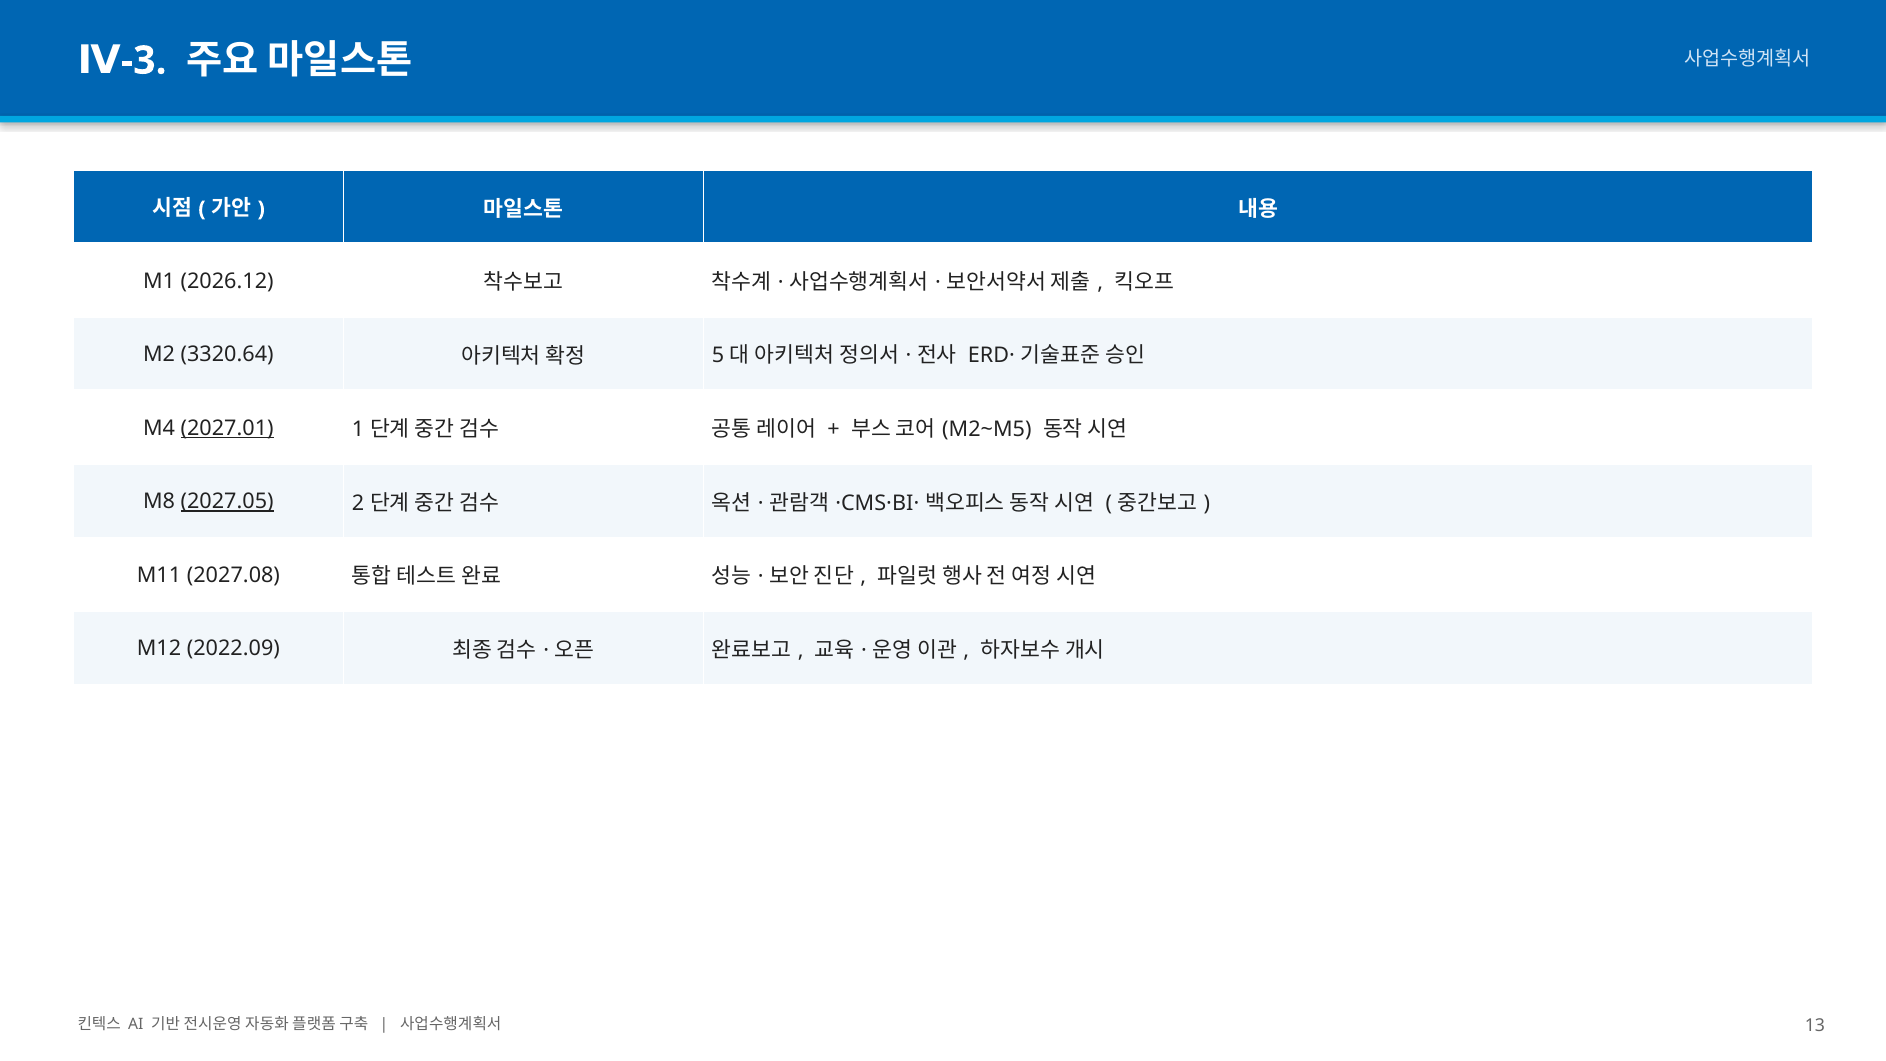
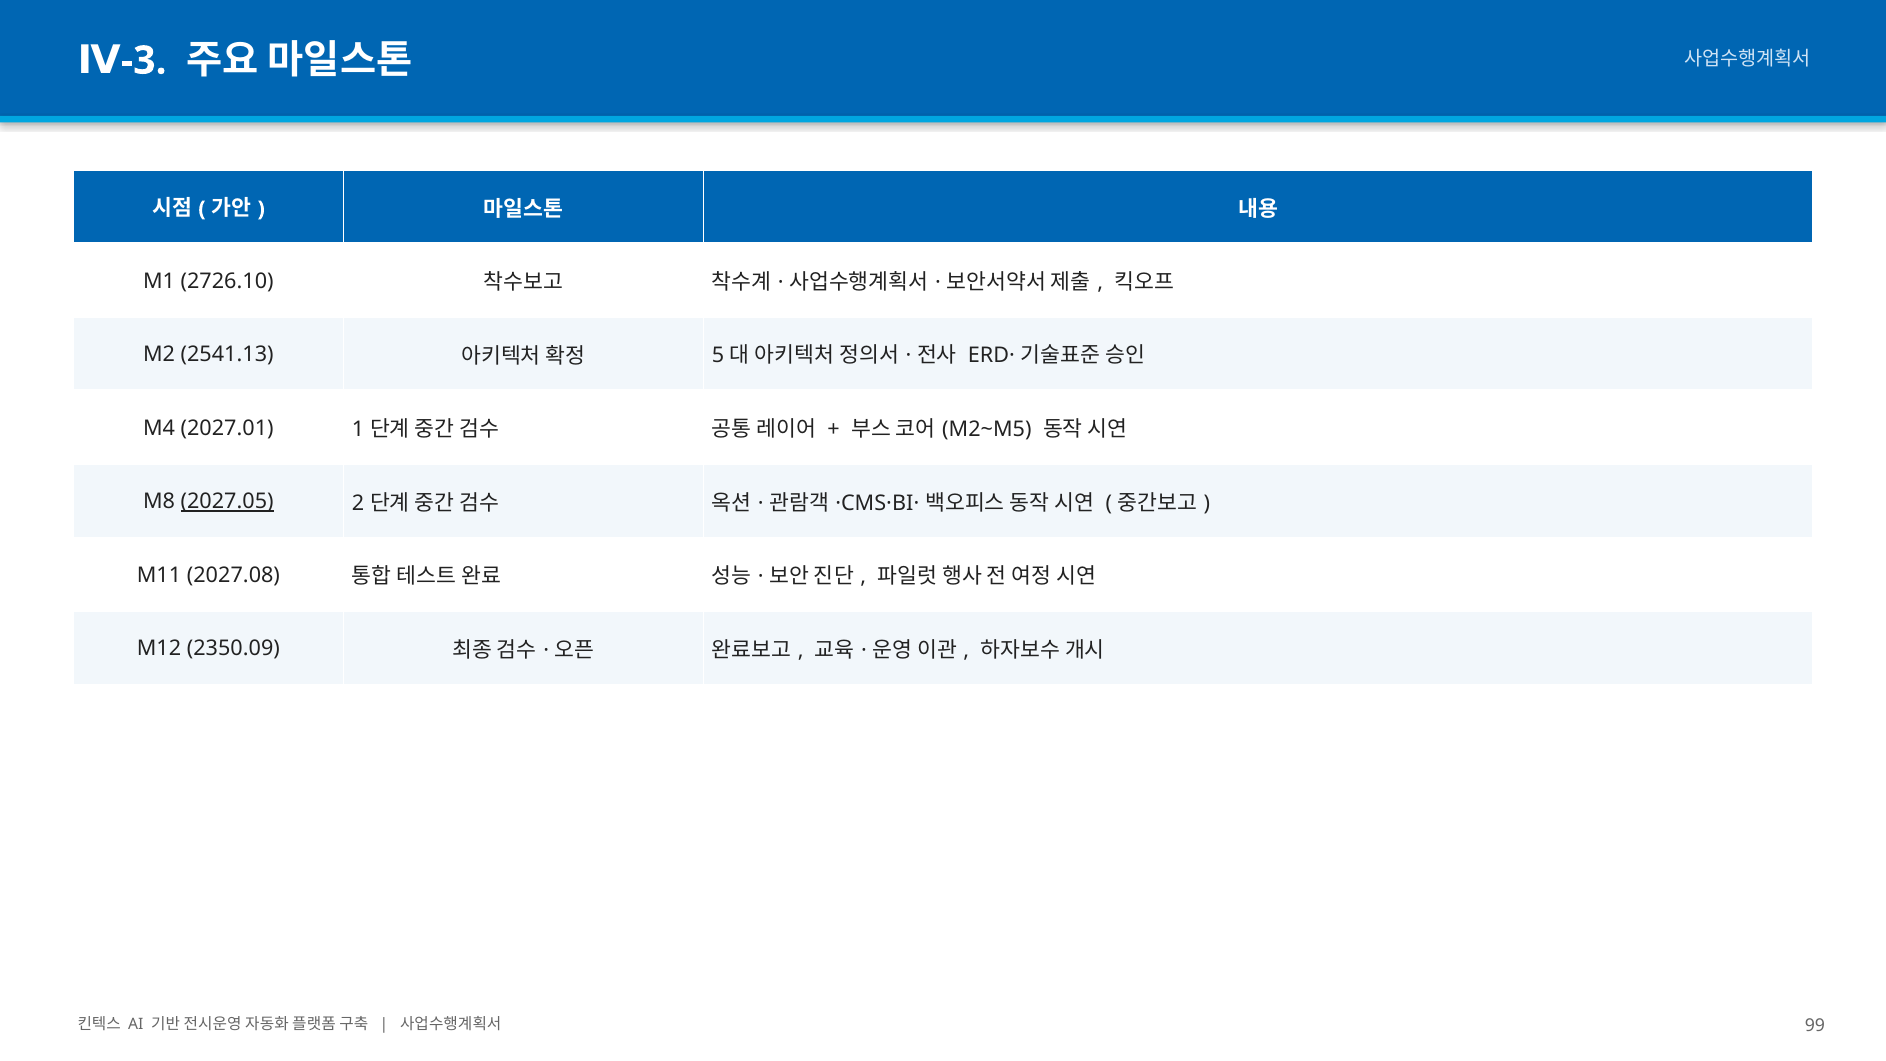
2026.12: 2026.12 -> 2726.10
3320.64: 3320.64 -> 2541.13
2027.01 underline: present -> none
2022.09: 2022.09 -> 2350.09
13: 13 -> 99
